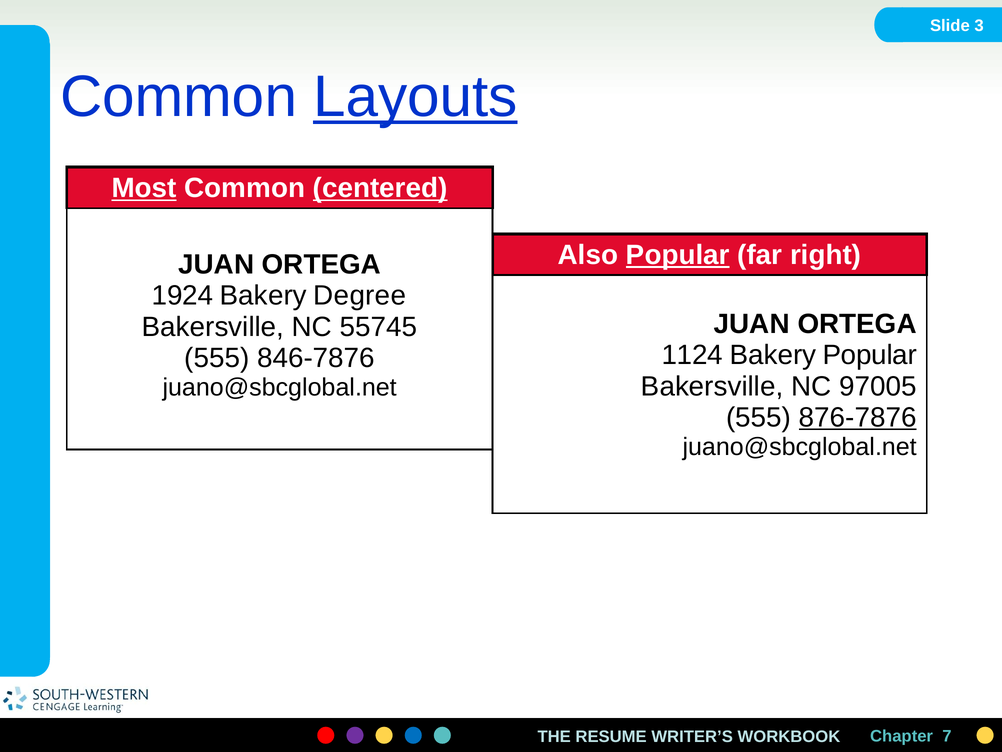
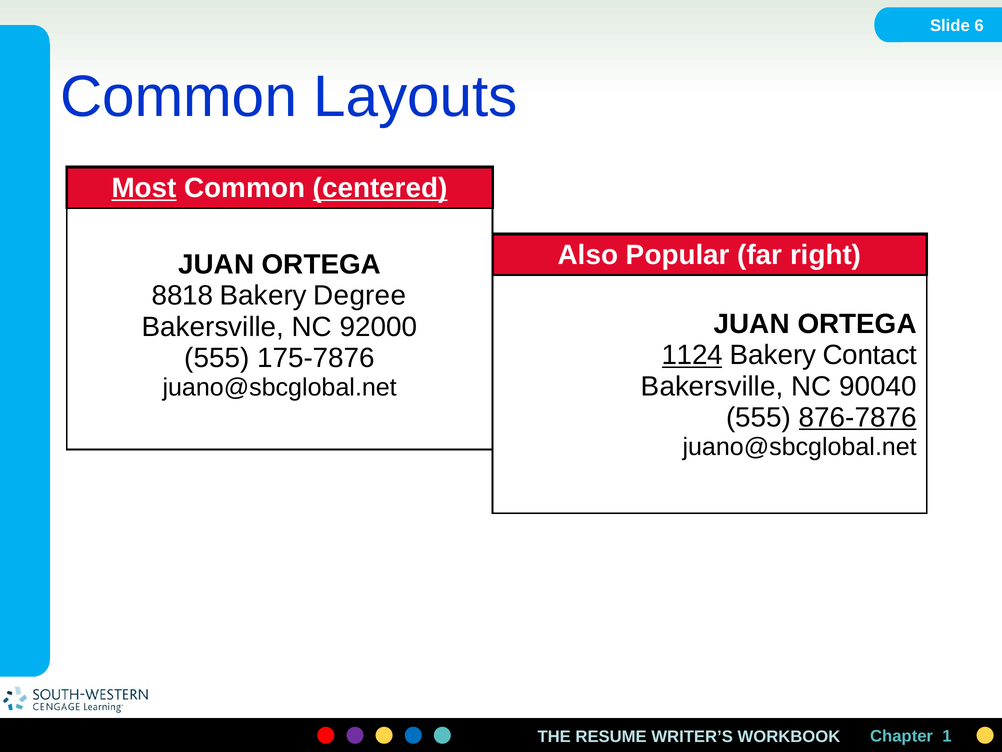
3: 3 -> 6
Layouts underline: present -> none
Popular at (678, 255) underline: present -> none
1924: 1924 -> 8818
55745: 55745 -> 92000
1124 underline: none -> present
Bakery Popular: Popular -> Contact
846-7876: 846-7876 -> 175-7876
97005: 97005 -> 90040
7: 7 -> 1
